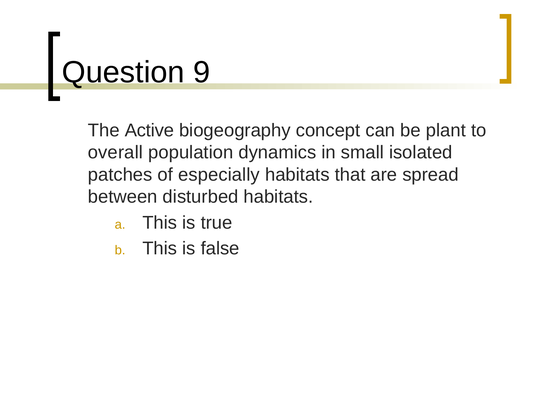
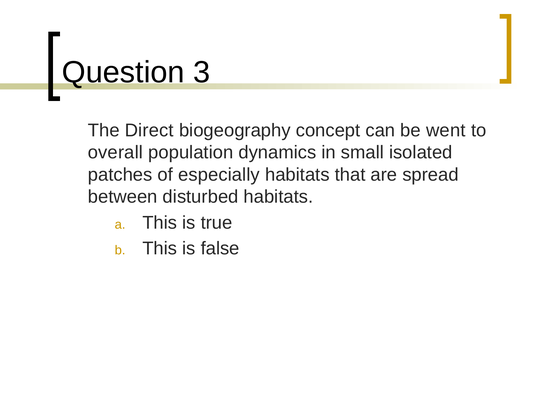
9: 9 -> 3
Active: Active -> Direct
plant: plant -> went
